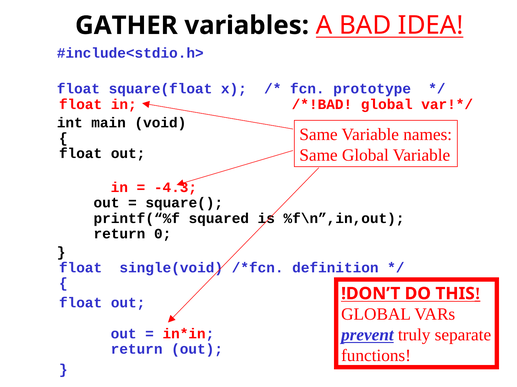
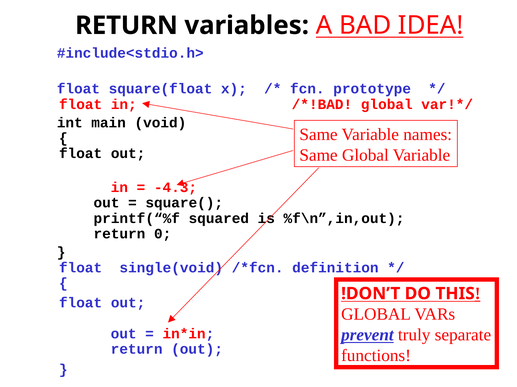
GATHER at (126, 25): GATHER -> RETURN
